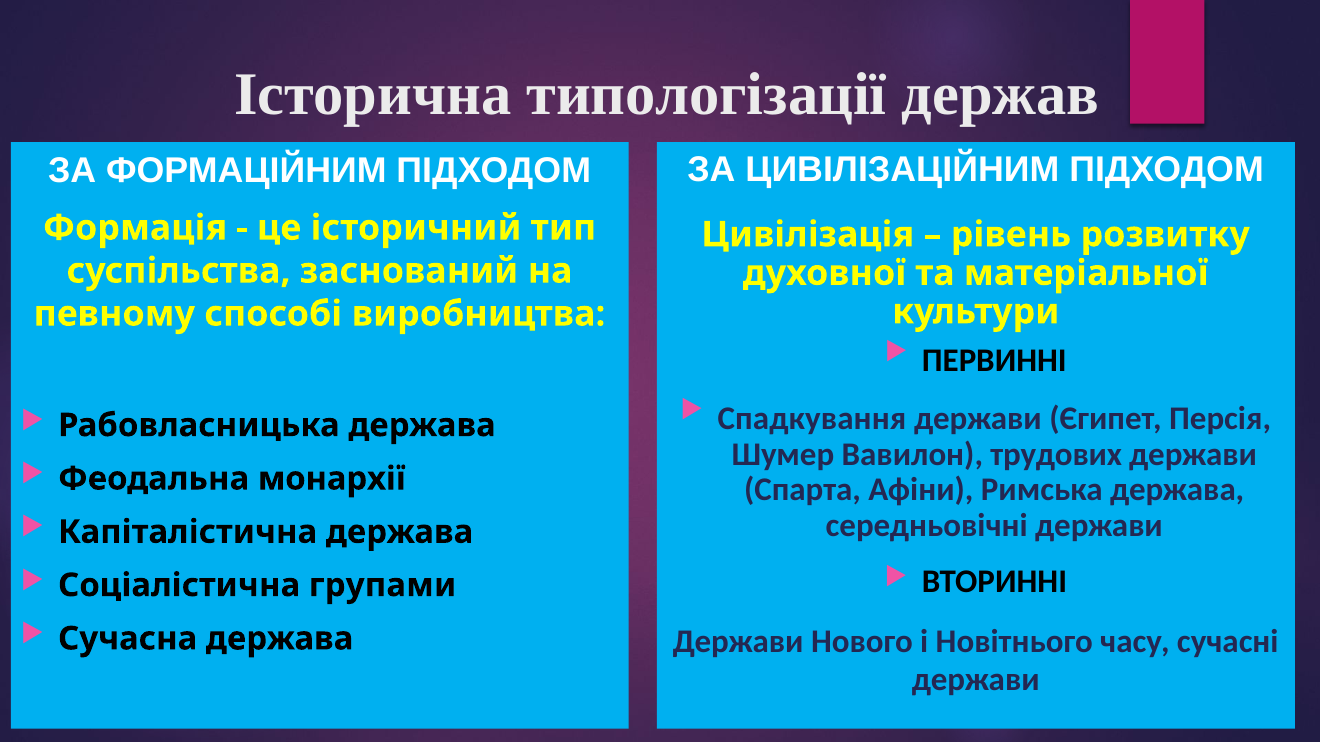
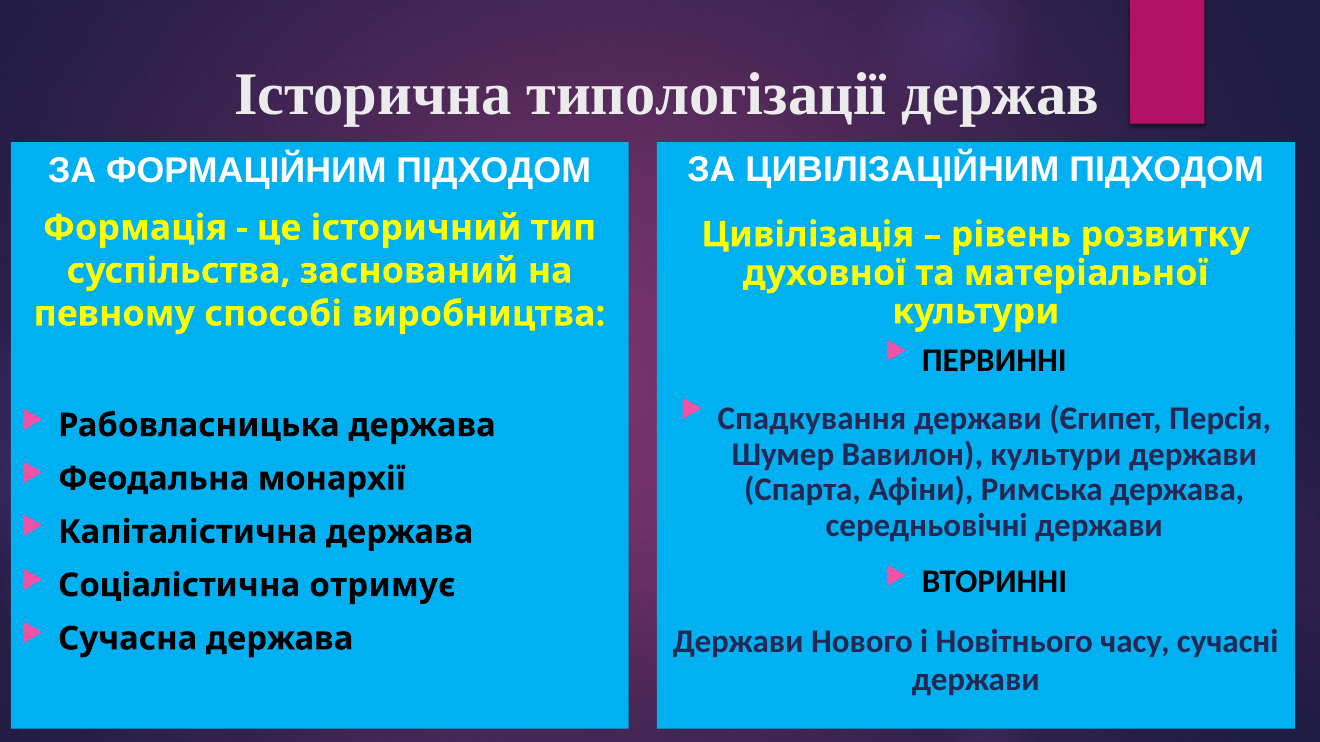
Вавилон трудових: трудових -> культури
групами: групами -> отримує
